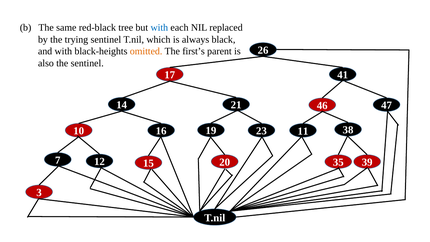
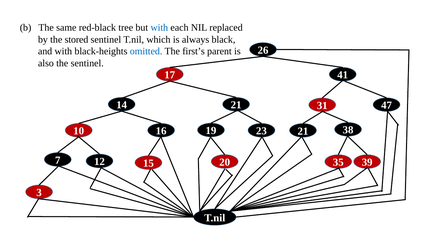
trying: trying -> stored
omitted colour: orange -> blue
46: 46 -> 31
23 11: 11 -> 21
